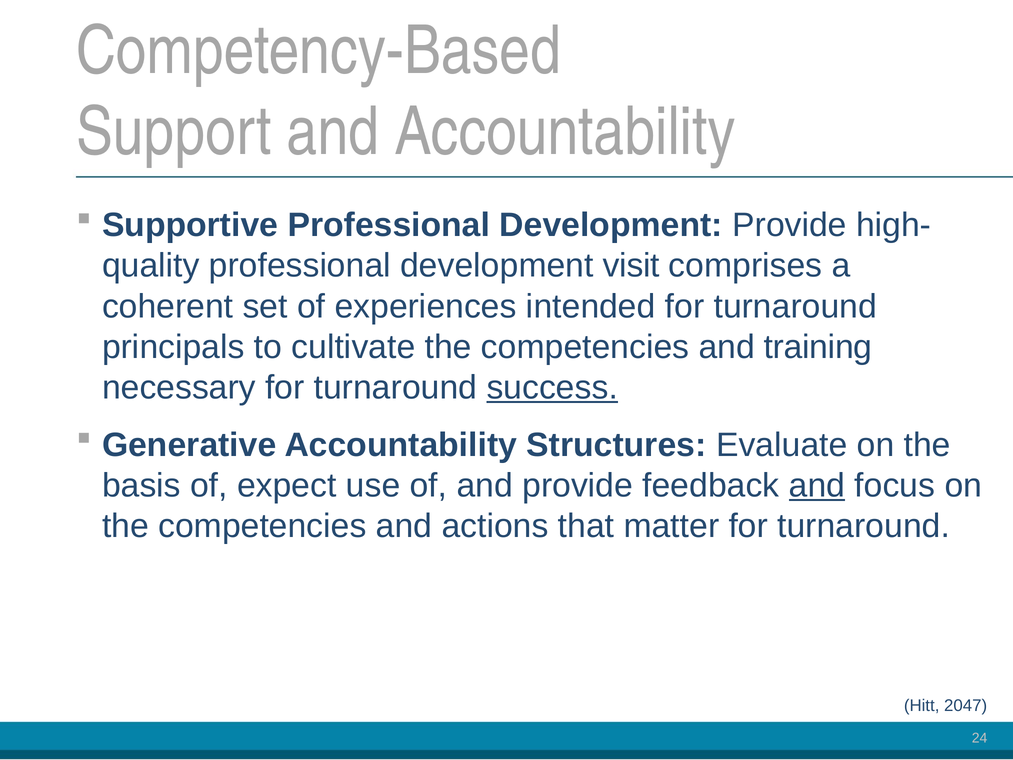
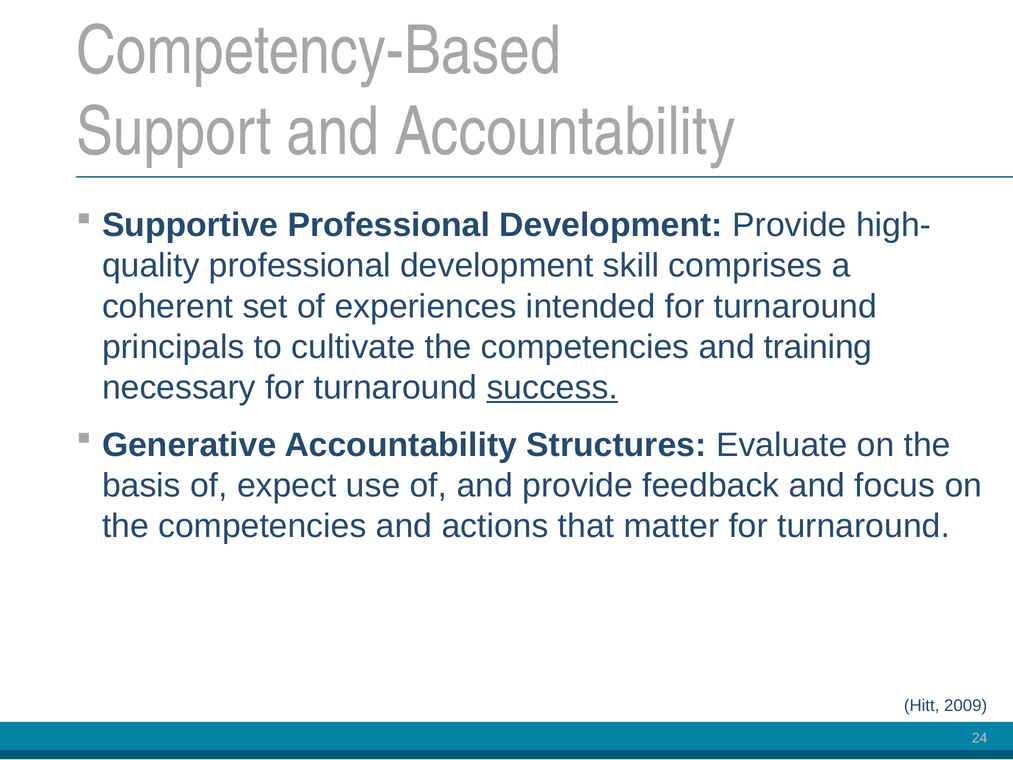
visit: visit -> skill
and at (817, 485) underline: present -> none
2047: 2047 -> 2009
